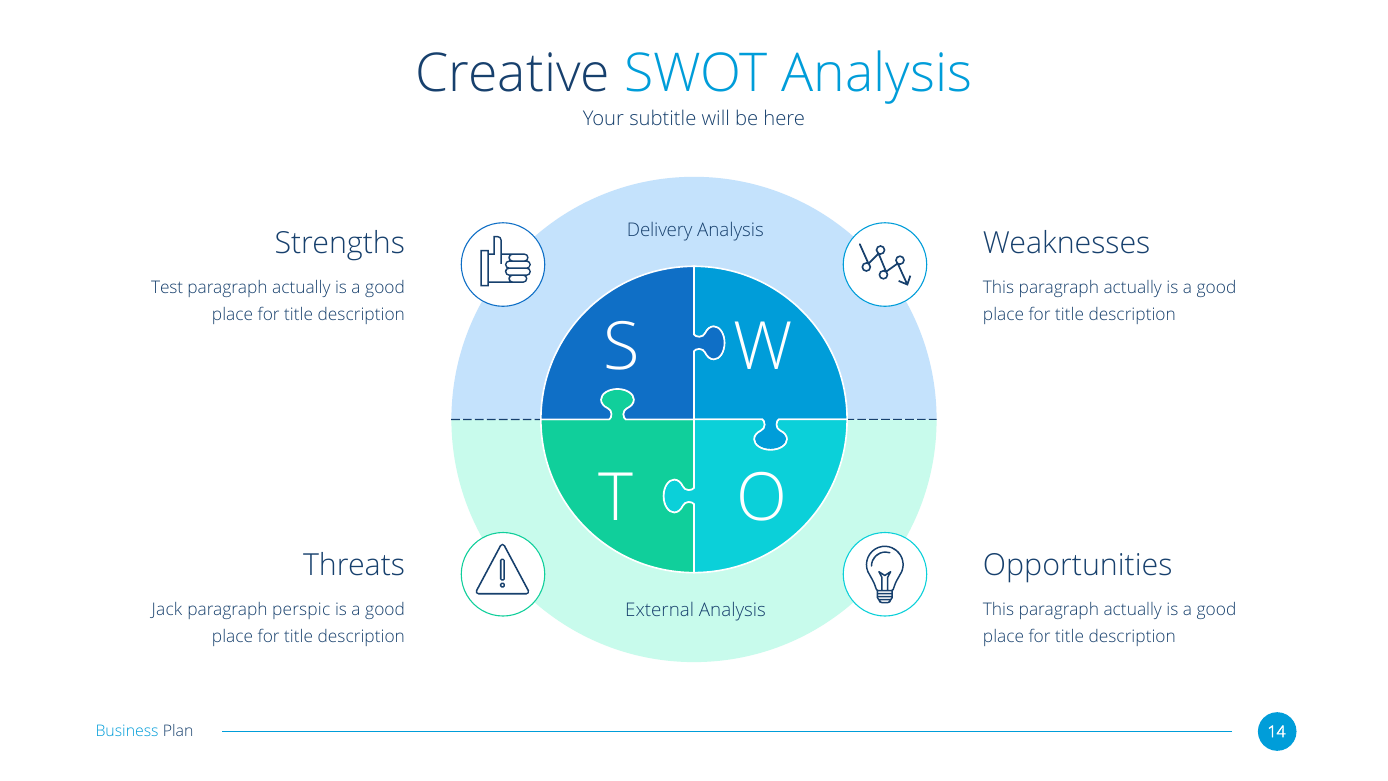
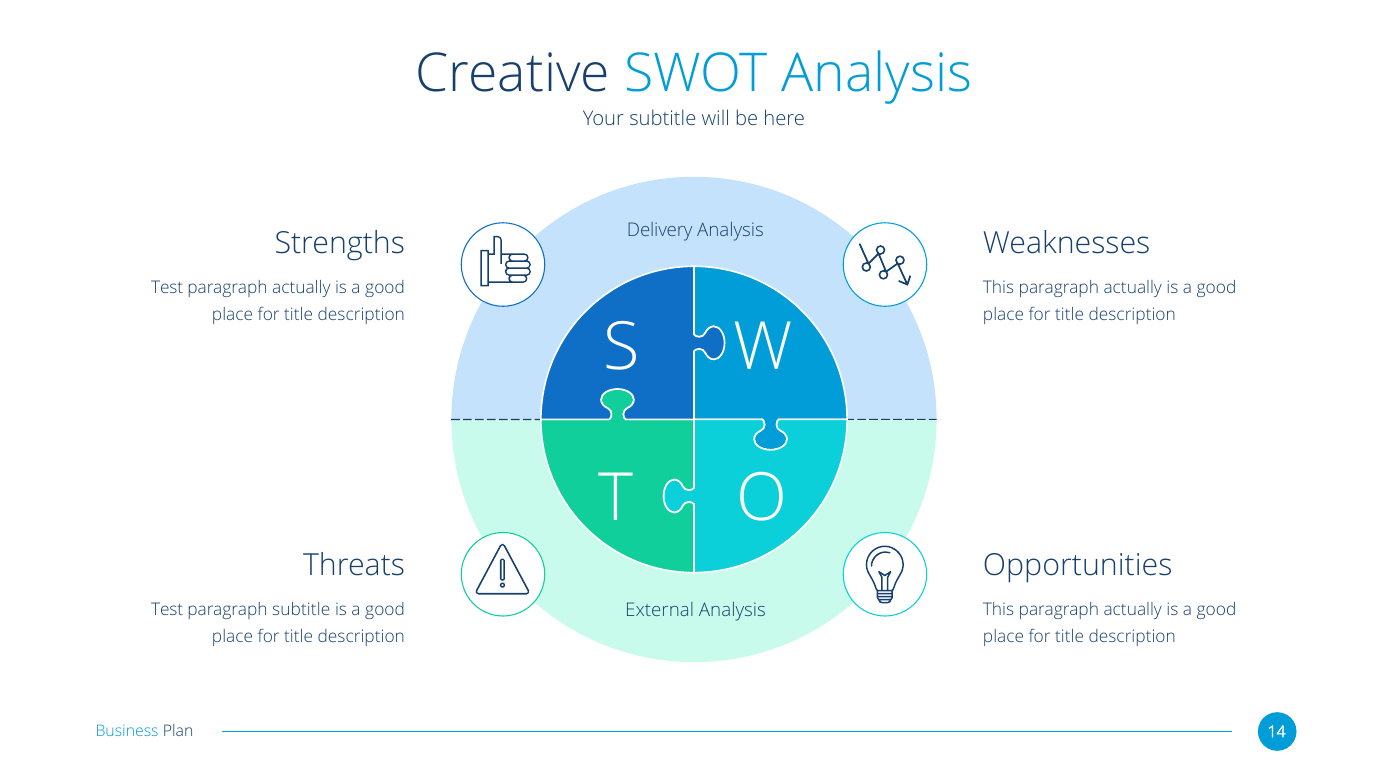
Jack at (167, 610): Jack -> Test
paragraph perspic: perspic -> subtitle
